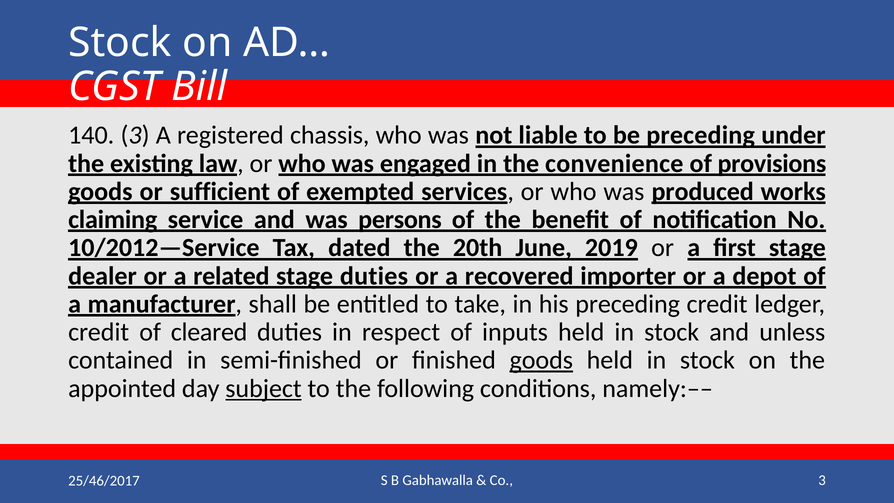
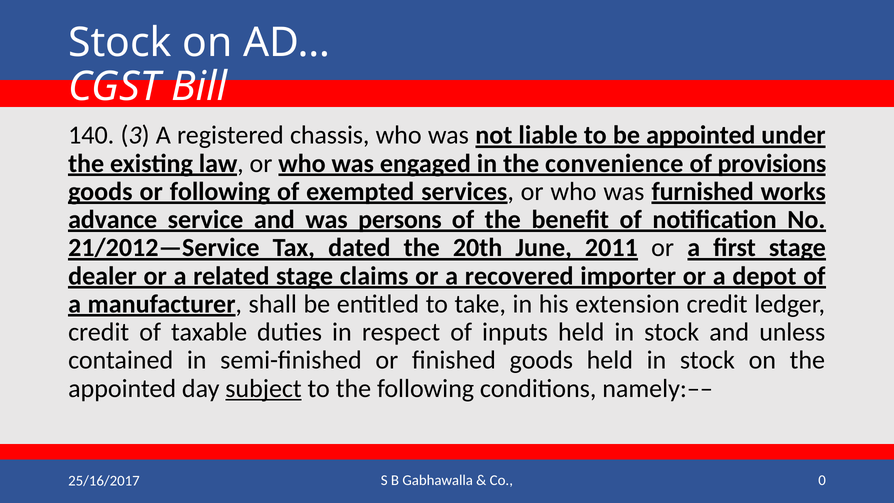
be preceding: preceding -> appointed
or sufficient: sufficient -> following
produced: produced -> furnished
claiming: claiming -> advance
10/2012—Service: 10/2012—Service -> 21/2012—Service
2019: 2019 -> 2011
stage duties: duties -> claims
his preceding: preceding -> extension
cleared: cleared -> taxable
goods at (541, 360) underline: present -> none
Co 3: 3 -> 0
25/46/2017: 25/46/2017 -> 25/16/2017
